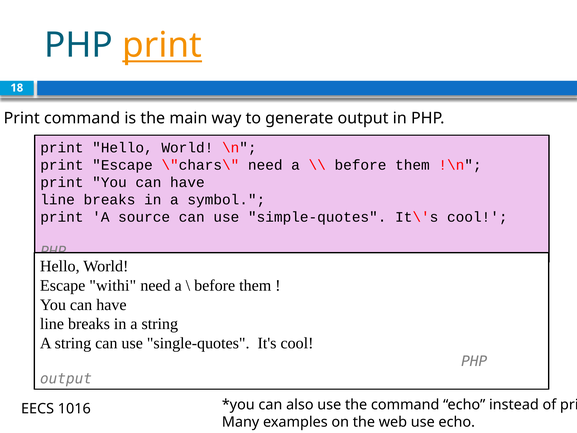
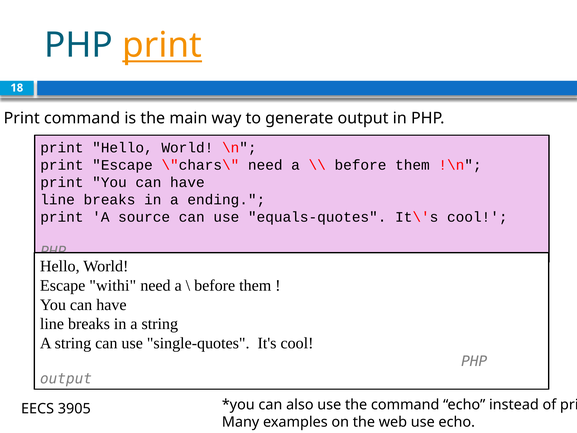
symbol: symbol -> ending
simple-quotes: simple-quotes -> equals-quotes
1016: 1016 -> 3905
